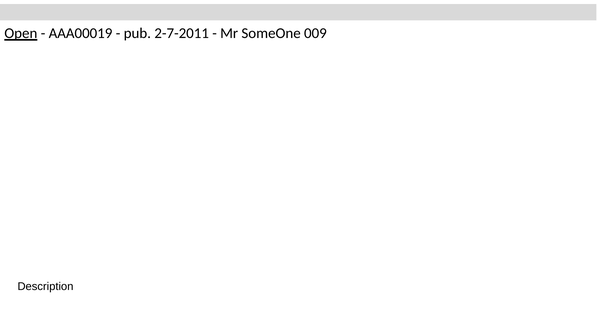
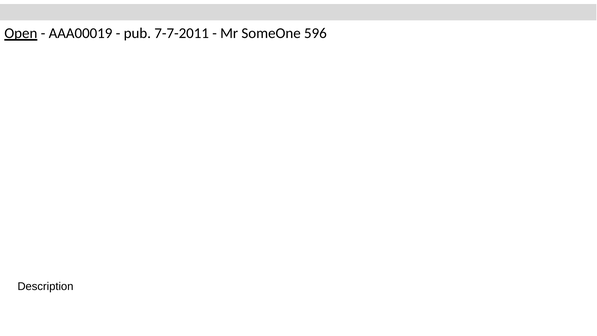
2-7-2011: 2-7-2011 -> 7-7-2011
009: 009 -> 596
